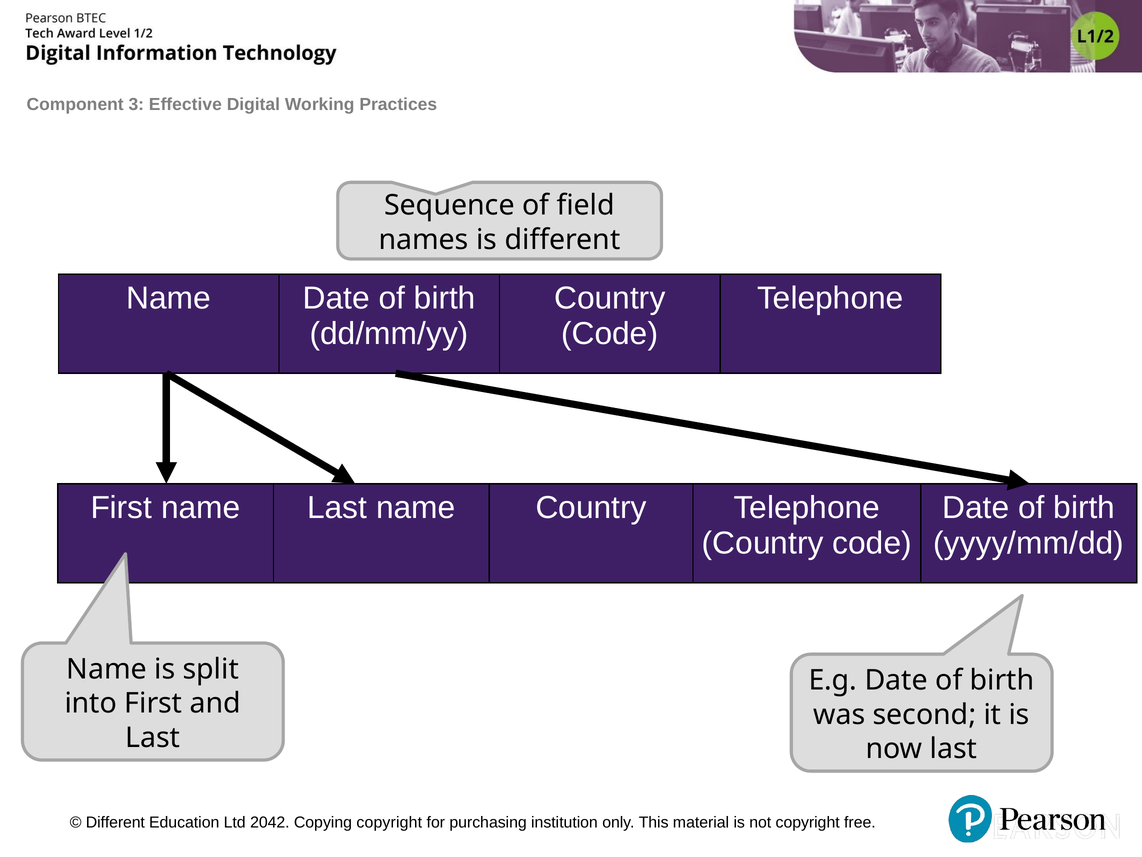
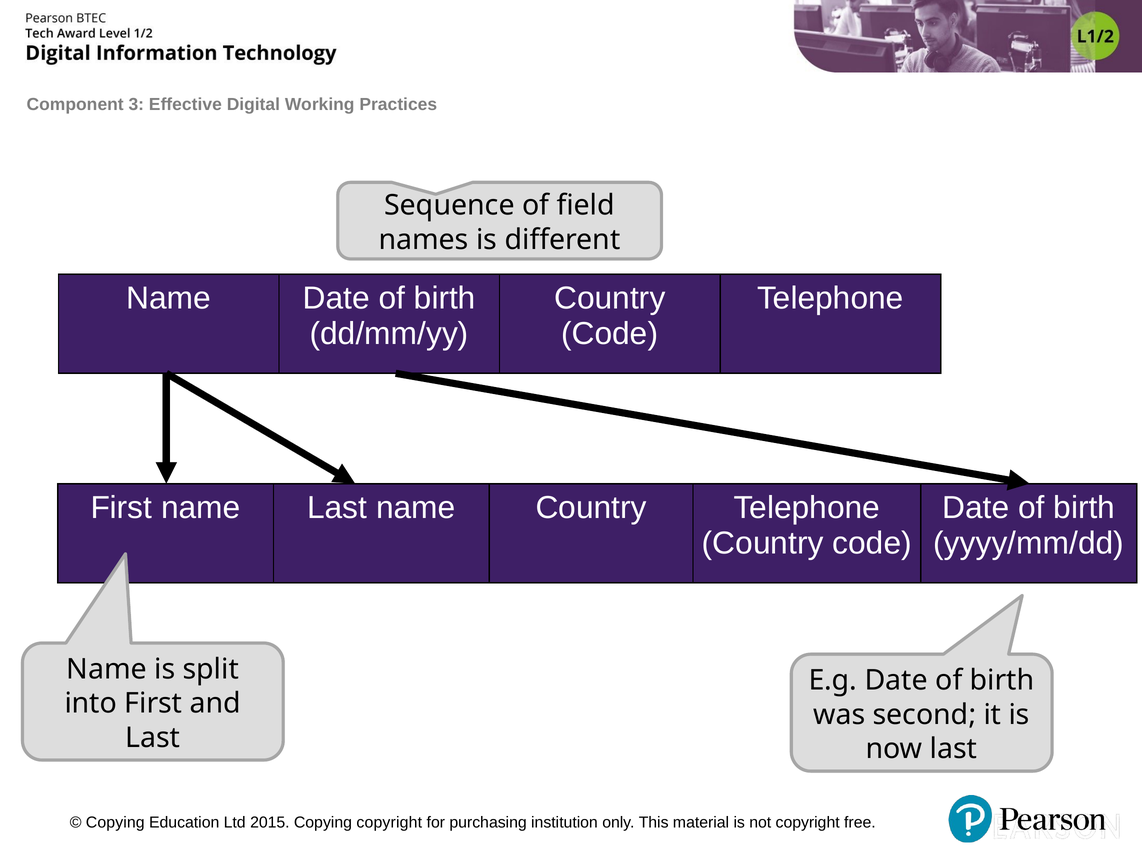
Different at (115, 822): Different -> Copying
2042: 2042 -> 2015
